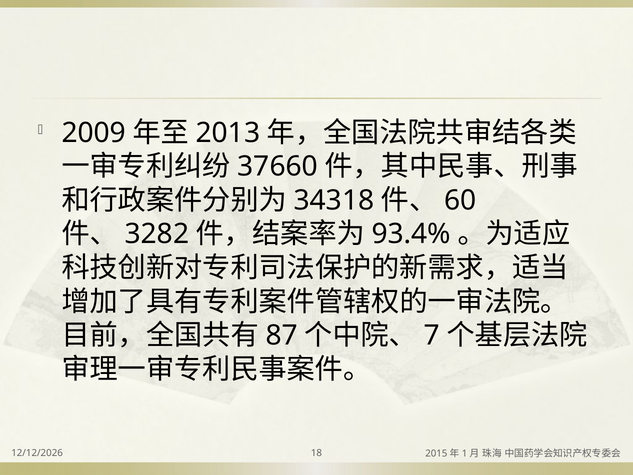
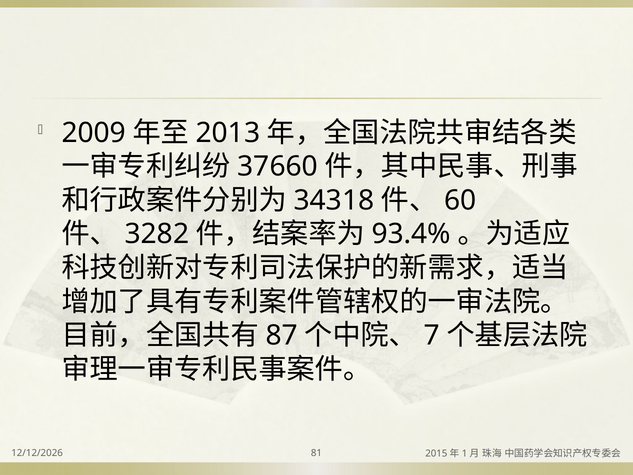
18: 18 -> 81
